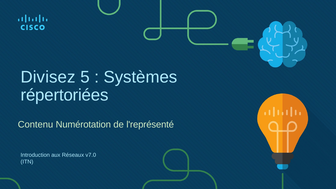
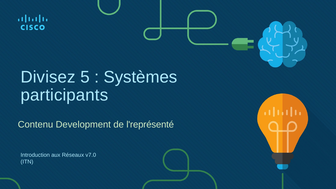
répertoriées: répertoriées -> participants
Numérotation: Numérotation -> Development
